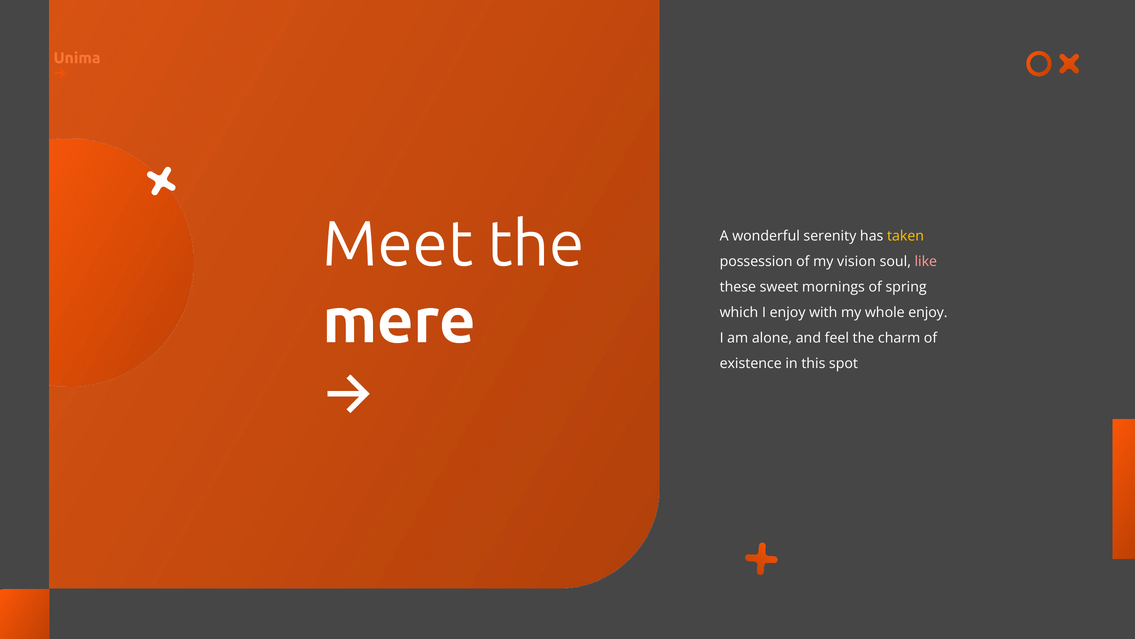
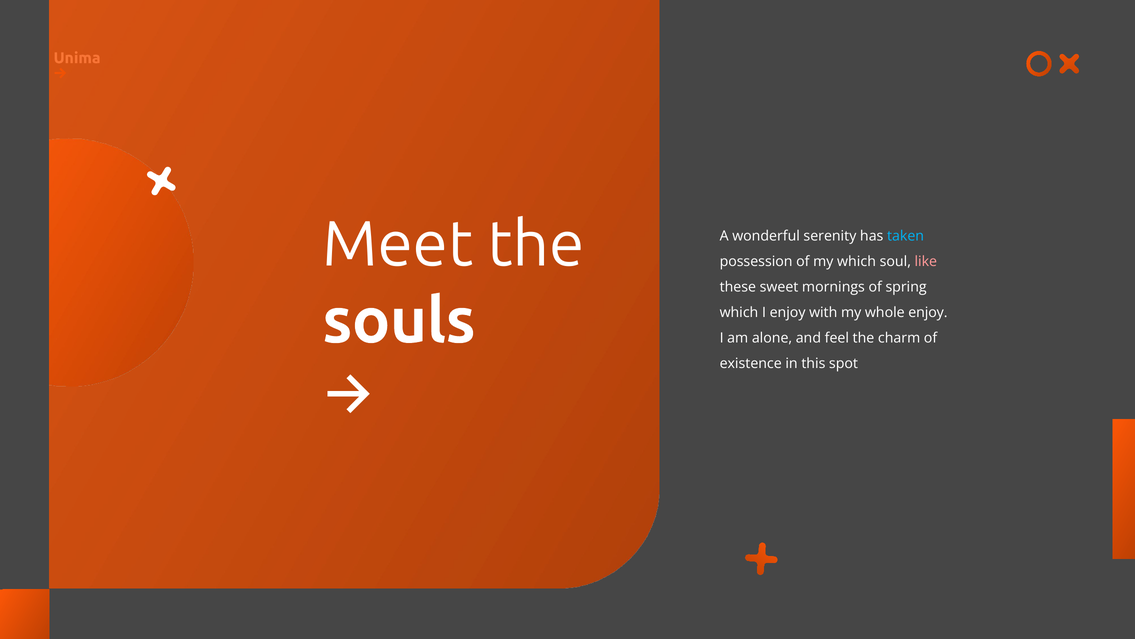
taken colour: yellow -> light blue
my vision: vision -> which
mere: mere -> souls
